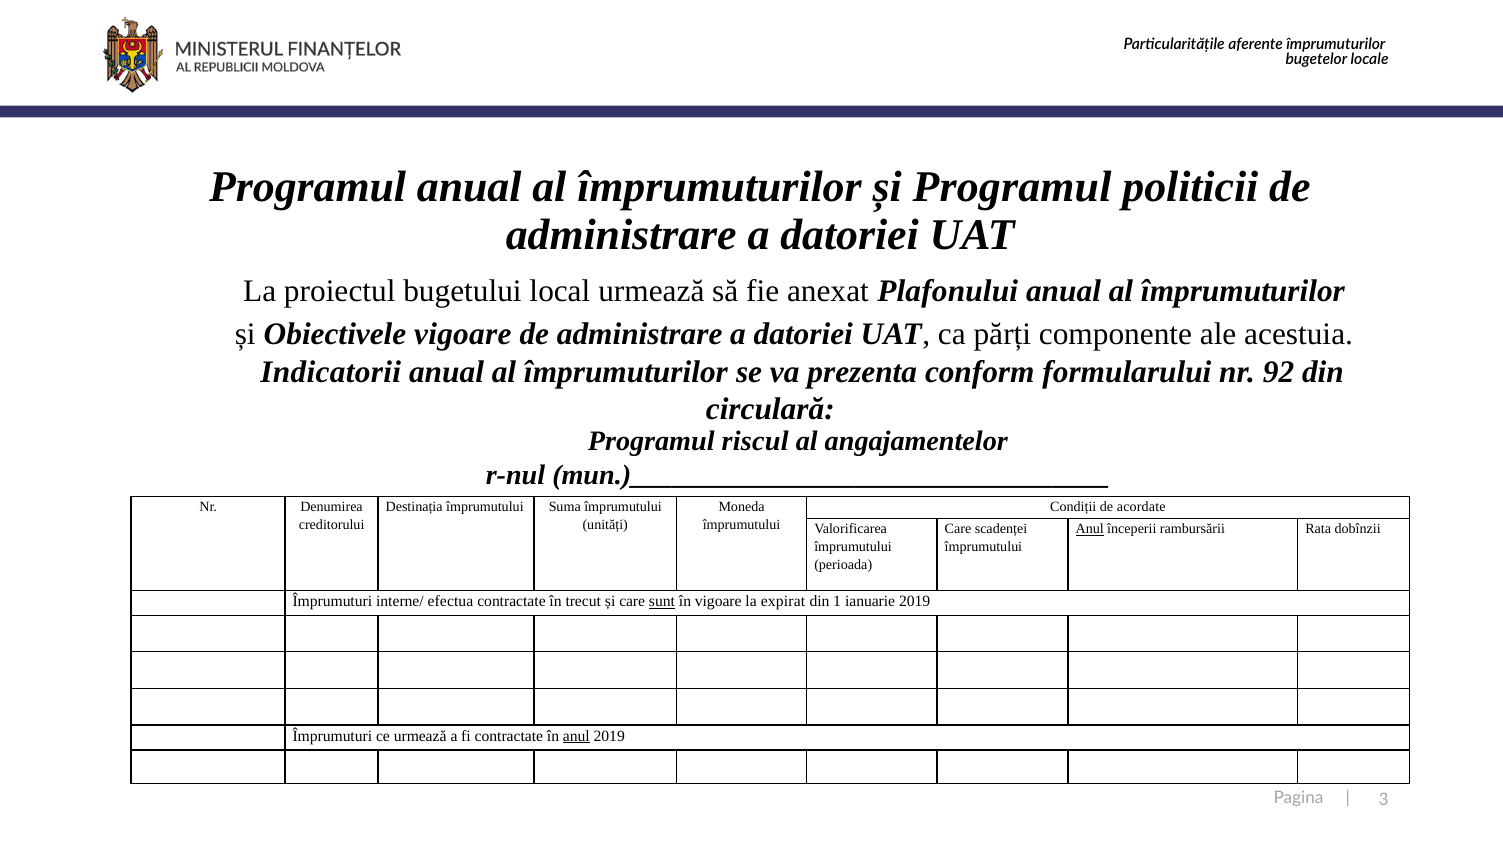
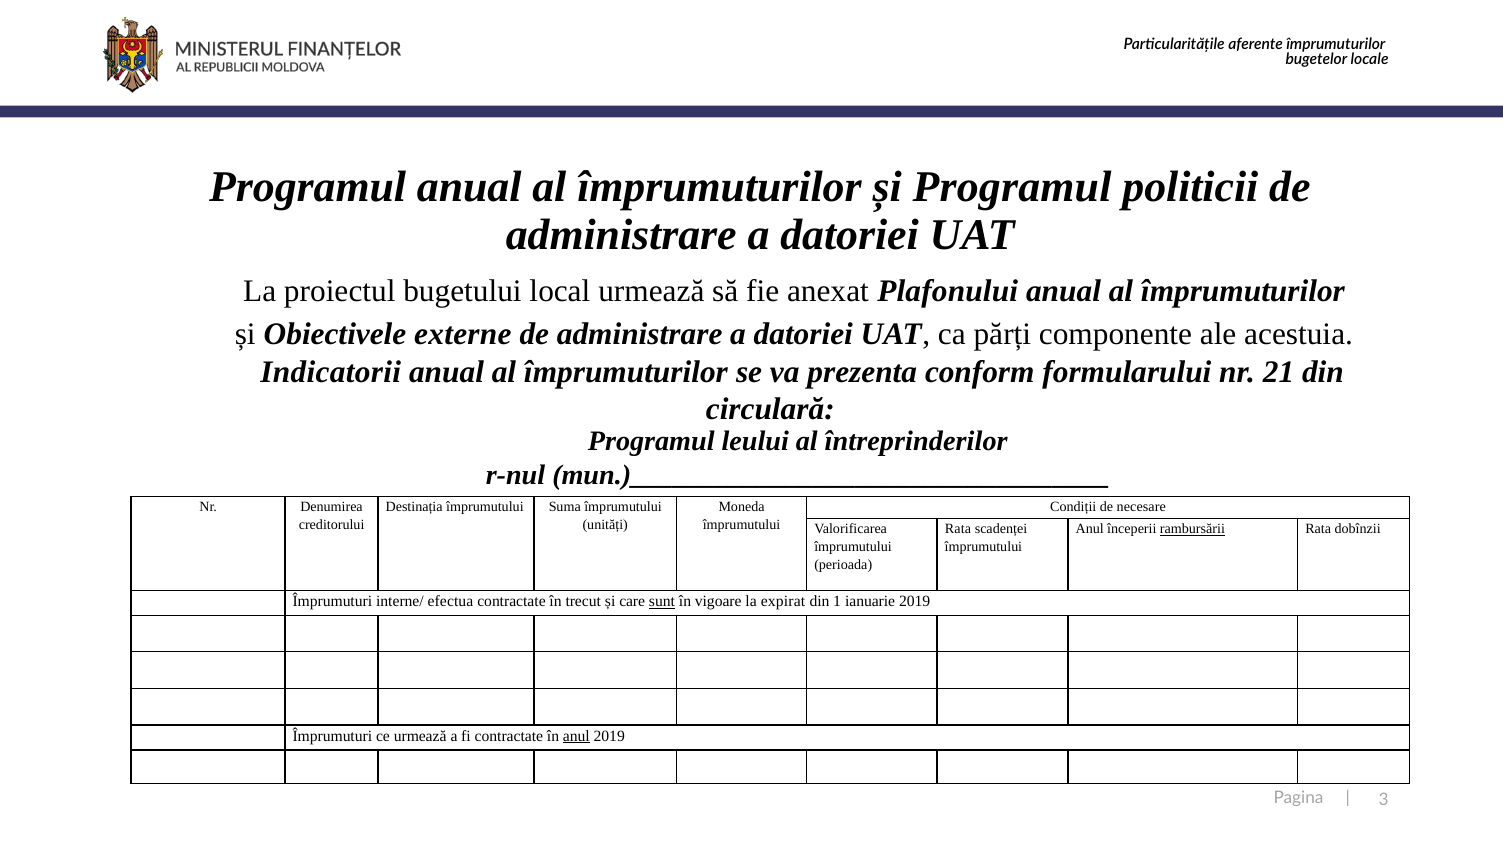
Obiectivele vigoare: vigoare -> externe
92: 92 -> 21
riscul: riscul -> leului
angajamentelor: angajamentelor -> întreprinderilor
acordate: acordate -> necesare
Care at (958, 529): Care -> Rata
Anul at (1090, 529) underline: present -> none
rambursării underline: none -> present
